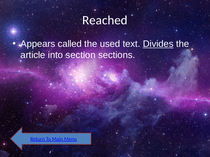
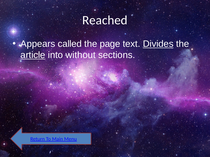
used: used -> page
article underline: none -> present
section: section -> without
